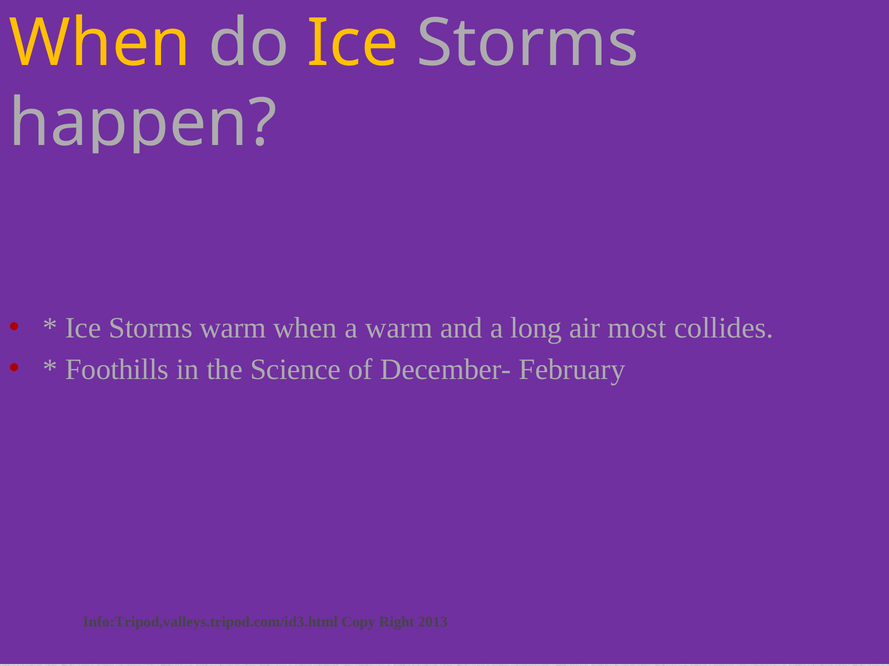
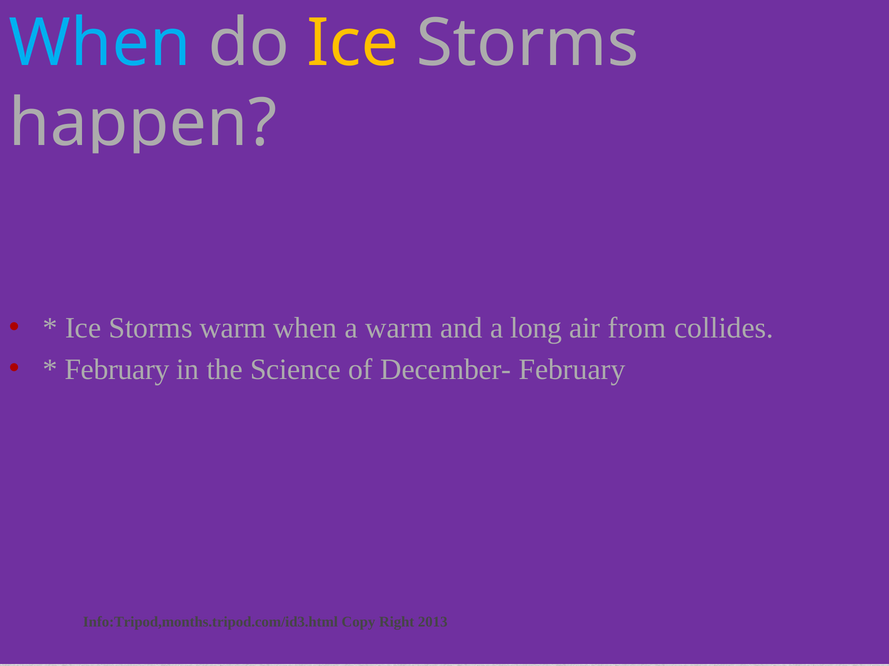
When at (100, 43) colour: yellow -> light blue
most: most -> from
Foothills at (117, 370): Foothills -> February
Info:Tripod,valleys.tripod.com/id3.html: Info:Tripod,valleys.tripod.com/id3.html -> Info:Tripod,months.tripod.com/id3.html
